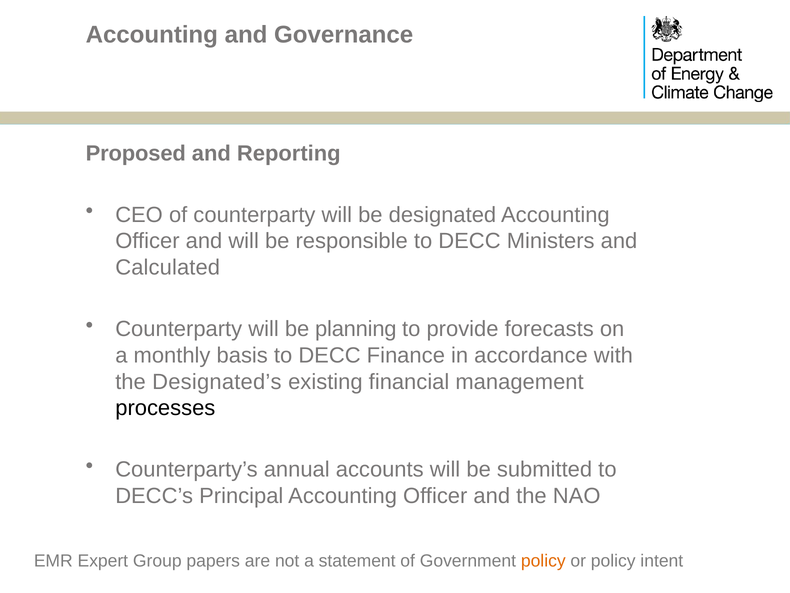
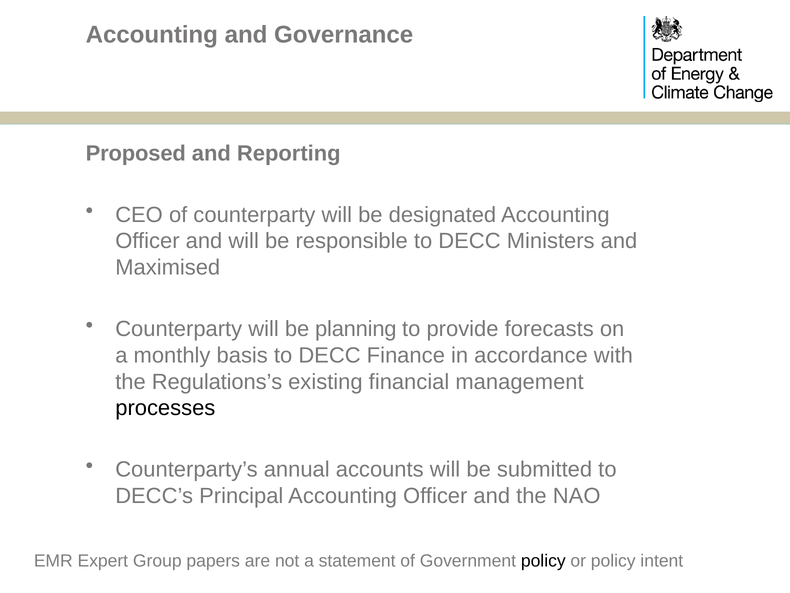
Calculated: Calculated -> Maximised
Designated’s: Designated’s -> Regulations’s
policy at (543, 561) colour: orange -> black
